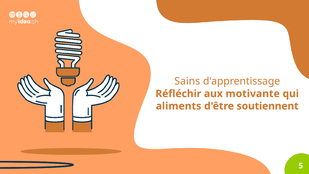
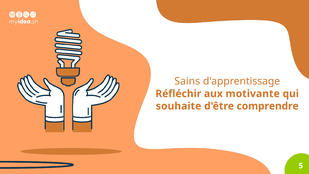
aliments: aliments -> souhaite
soutiennent: soutiennent -> comprendre
